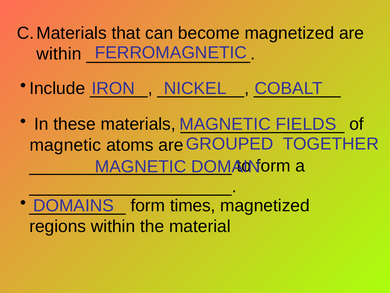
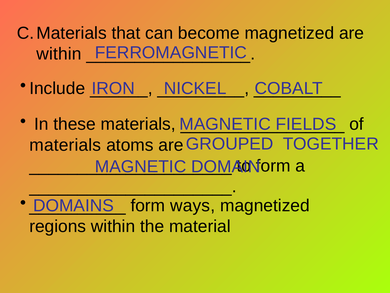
magnetic at (65, 145): magnetic -> materials
times: times -> ways
